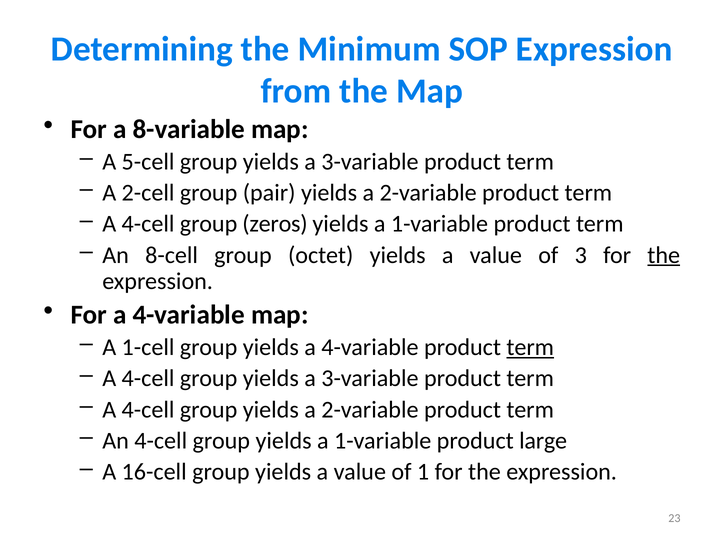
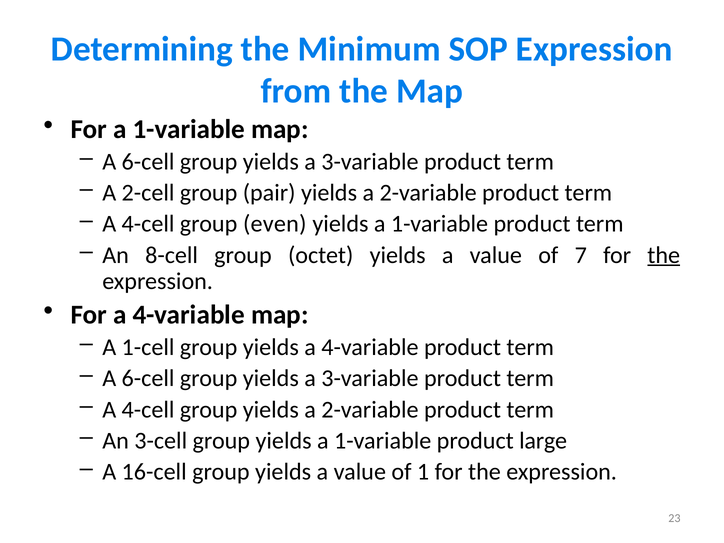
For a 8-variable: 8-variable -> 1-variable
5-cell at (148, 162): 5-cell -> 6-cell
zeros: zeros -> even
3: 3 -> 7
term at (530, 347) underline: present -> none
4-cell at (148, 379): 4-cell -> 6-cell
An 4-cell: 4-cell -> 3-cell
